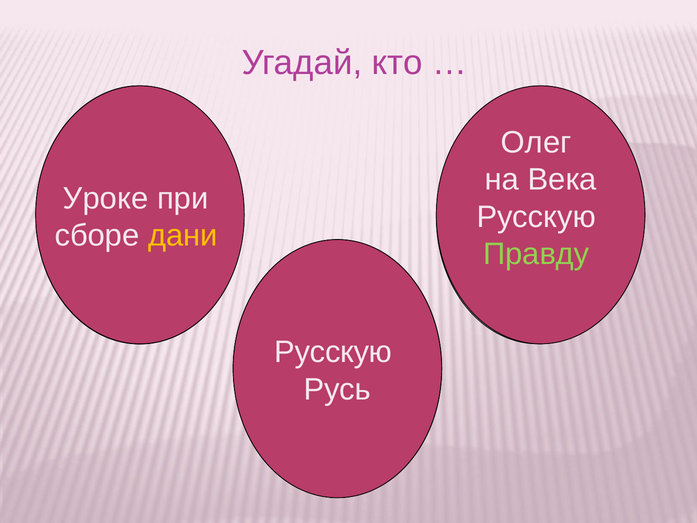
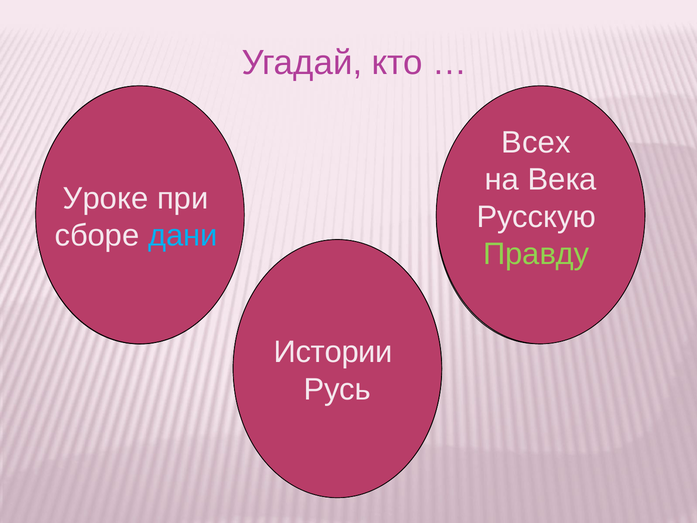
Олег: Олег -> Всех
дани colour: yellow -> light blue
Русскую at (333, 352): Русскую -> Истории
